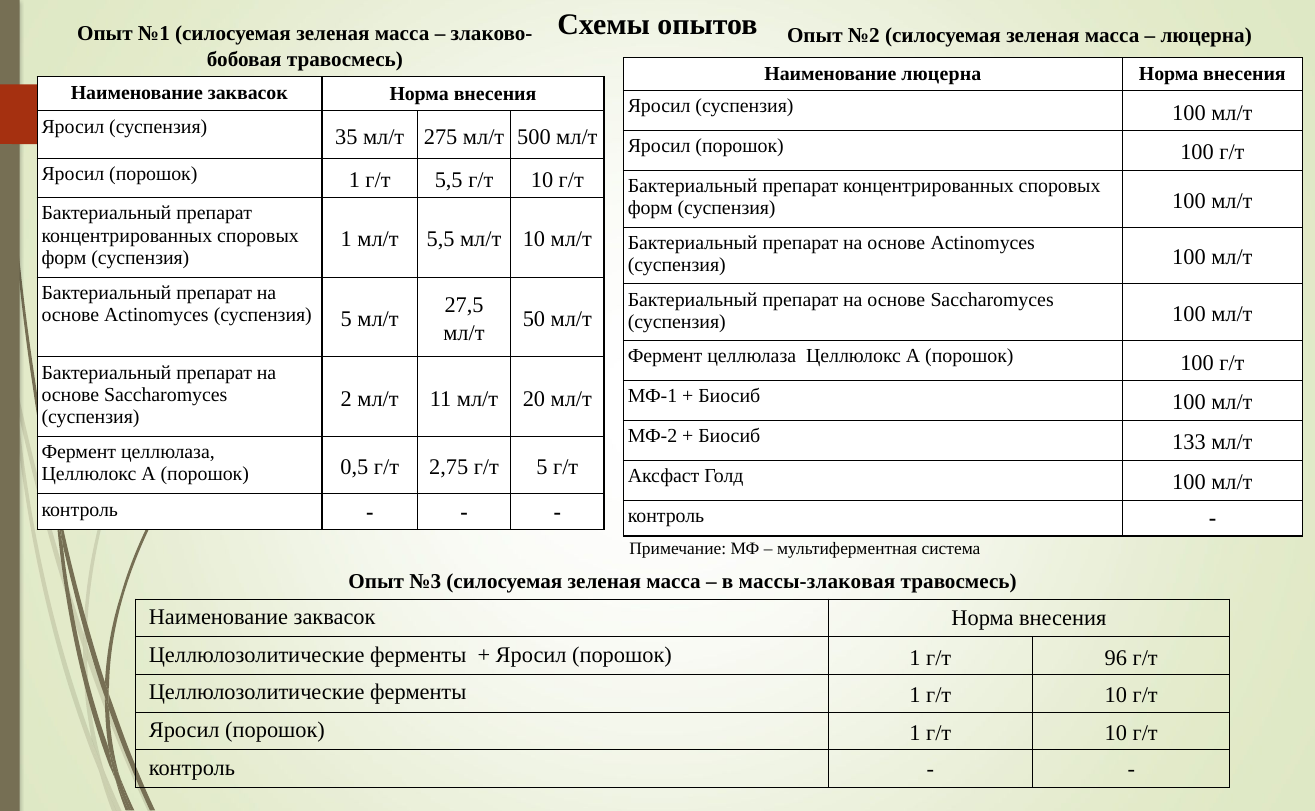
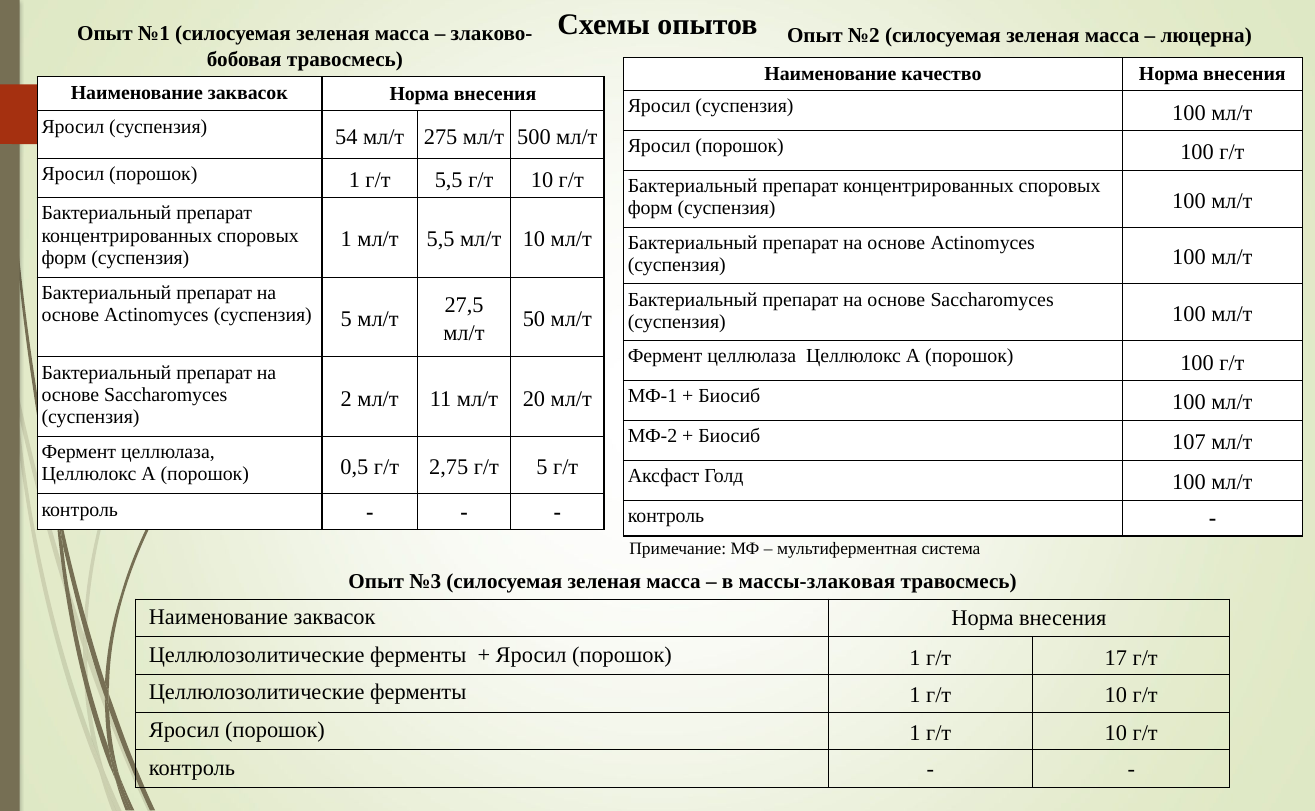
Наименование люцерна: люцерна -> качество
35: 35 -> 54
133: 133 -> 107
96: 96 -> 17
